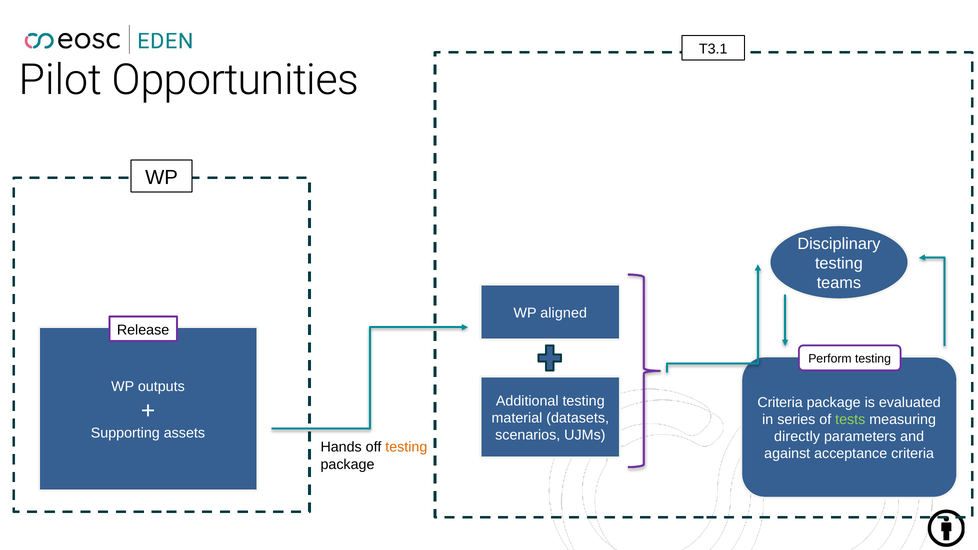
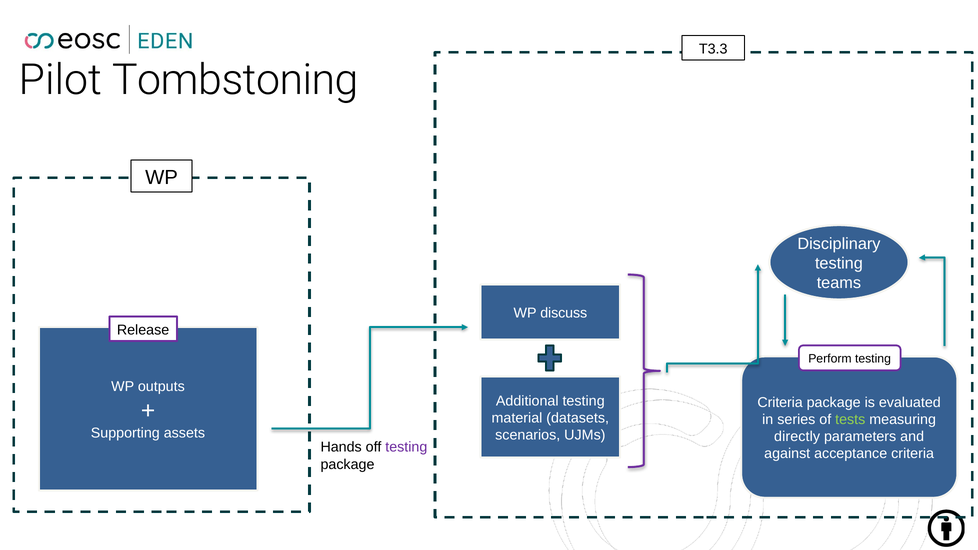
T3.1: T3.1 -> T3.3
Opportunities: Opportunities -> Tombstoning
aligned: aligned -> discuss
testing at (406, 447) colour: orange -> purple
